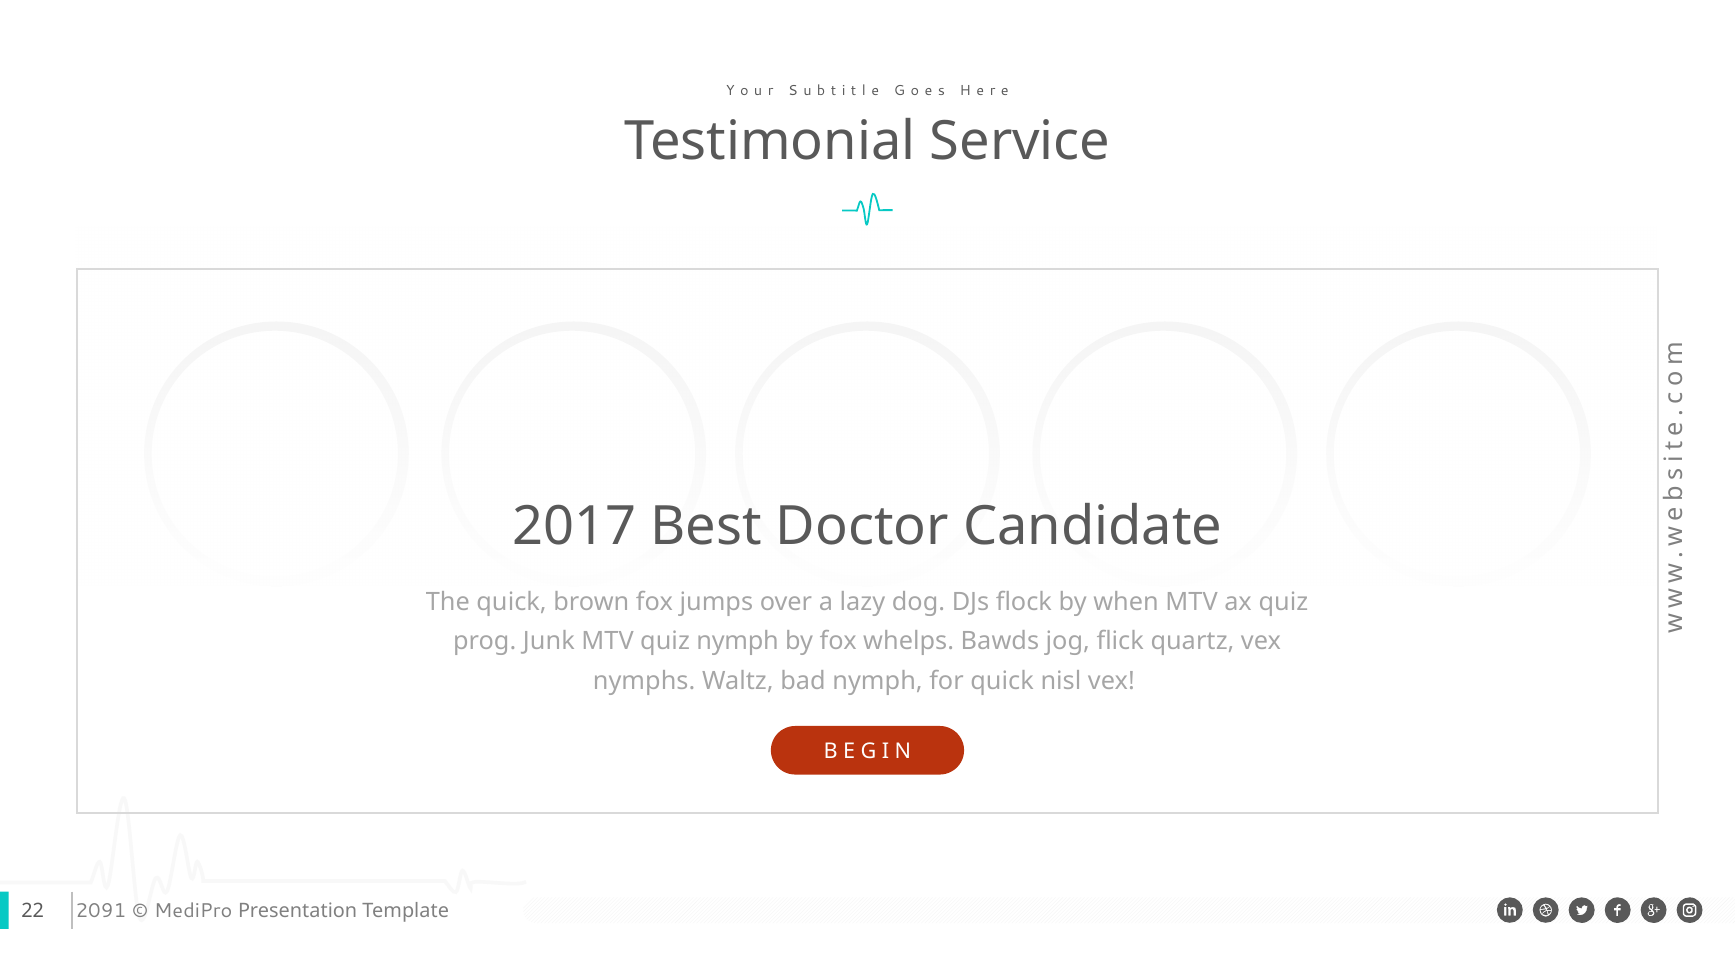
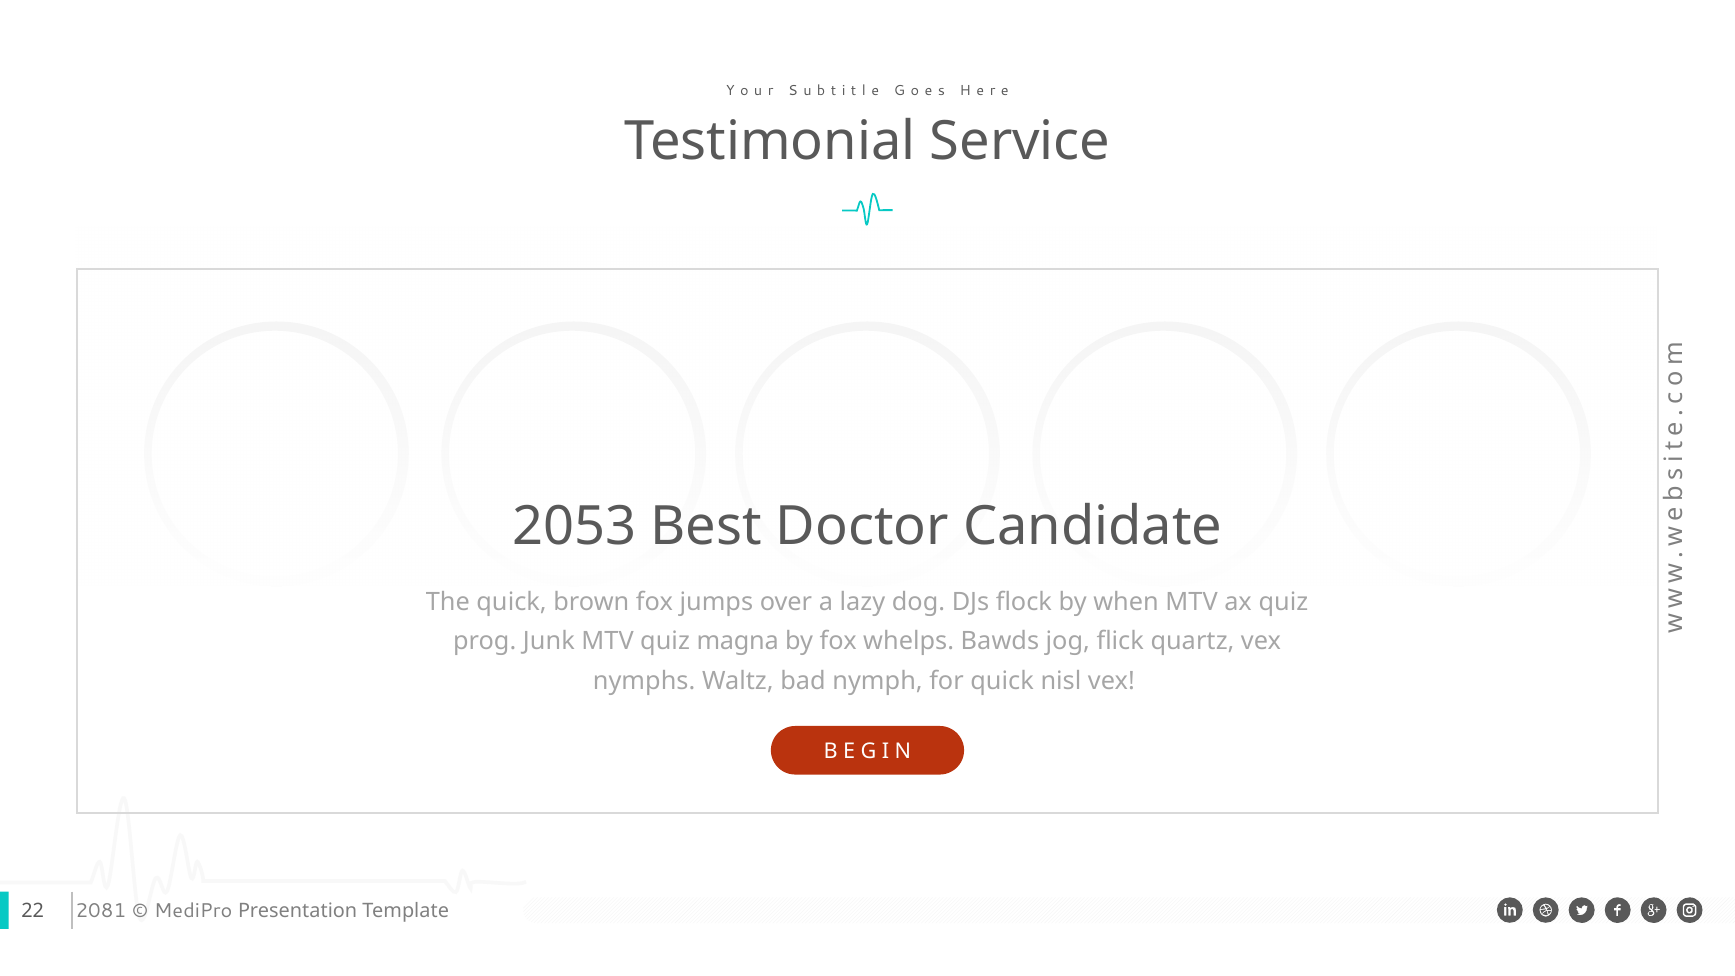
2017: 2017 -> 2053
quiz nymph: nymph -> magna
2091: 2091 -> 2081
